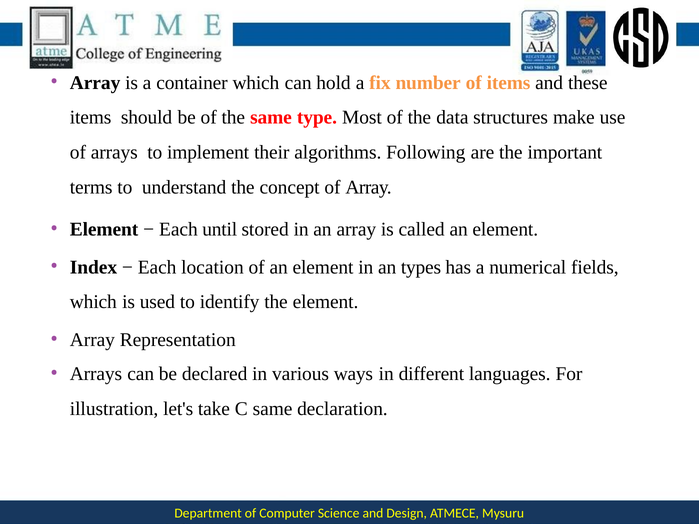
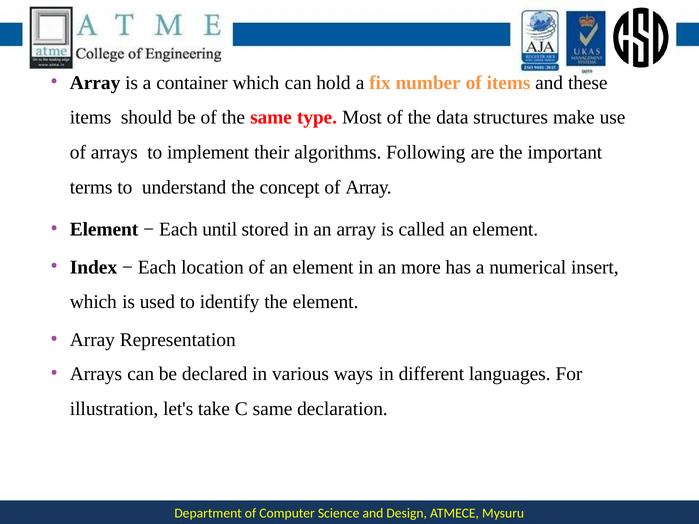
types: types -> more
fields: fields -> insert
